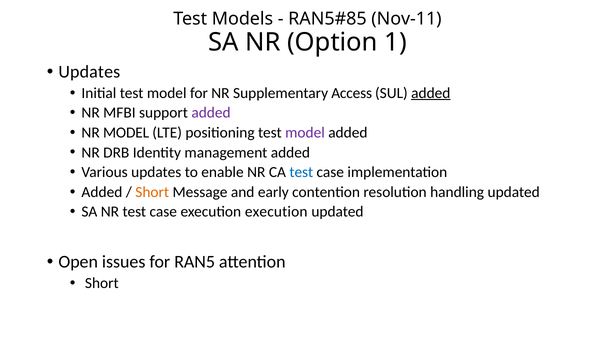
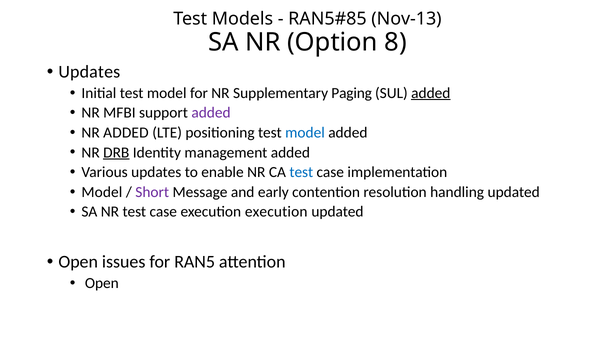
Nov-11: Nov-11 -> Nov-13
1: 1 -> 8
Access: Access -> Paging
NR MODEL: MODEL -> ADDED
model at (305, 133) colour: purple -> blue
DRB underline: none -> present
Added at (102, 192): Added -> Model
Short at (152, 192) colour: orange -> purple
Short at (102, 283): Short -> Open
